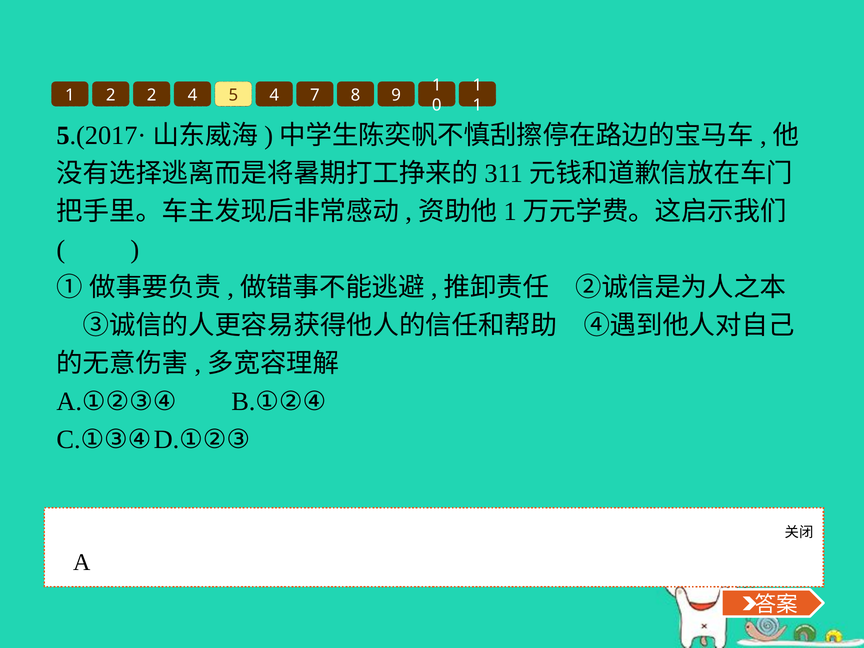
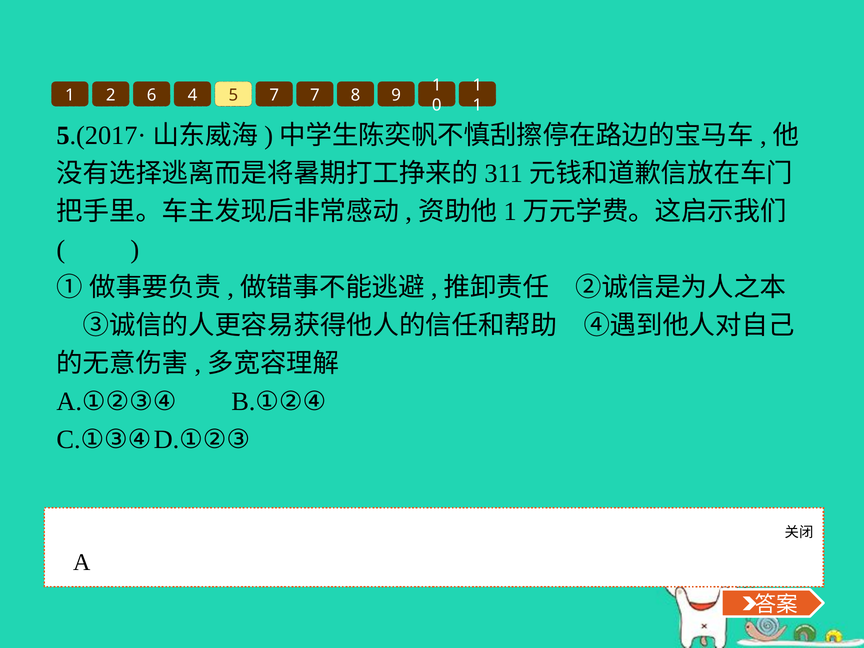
2 2: 2 -> 6
5 4: 4 -> 7
